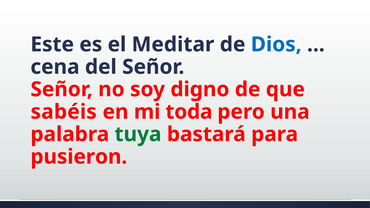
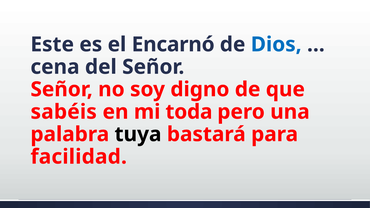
Meditar: Meditar -> Encarnó
tuya colour: green -> black
pusieron: pusieron -> facilidad
